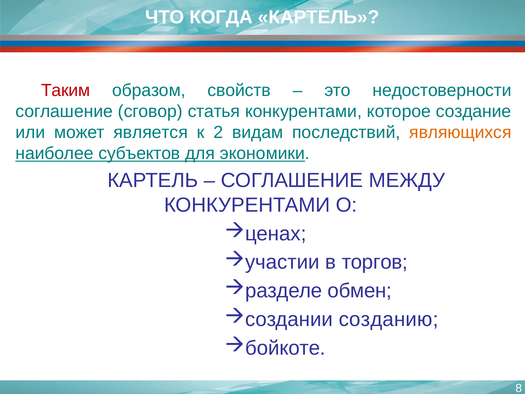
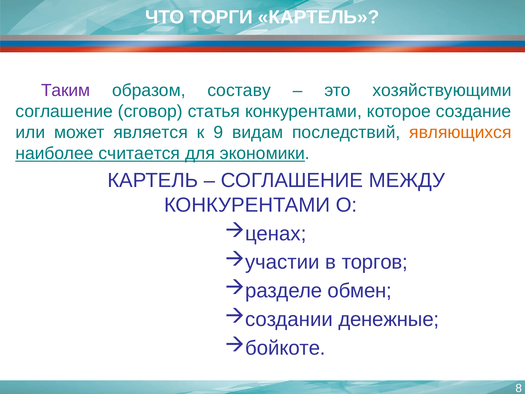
КОГДА: КОГДА -> ТОРГИ
Таким colour: red -> purple
свойств: свойств -> составу
недостоверности: недостоверности -> хозяйствующими
2: 2 -> 9
субъектов: субъектов -> считается
созданию: созданию -> денежные
